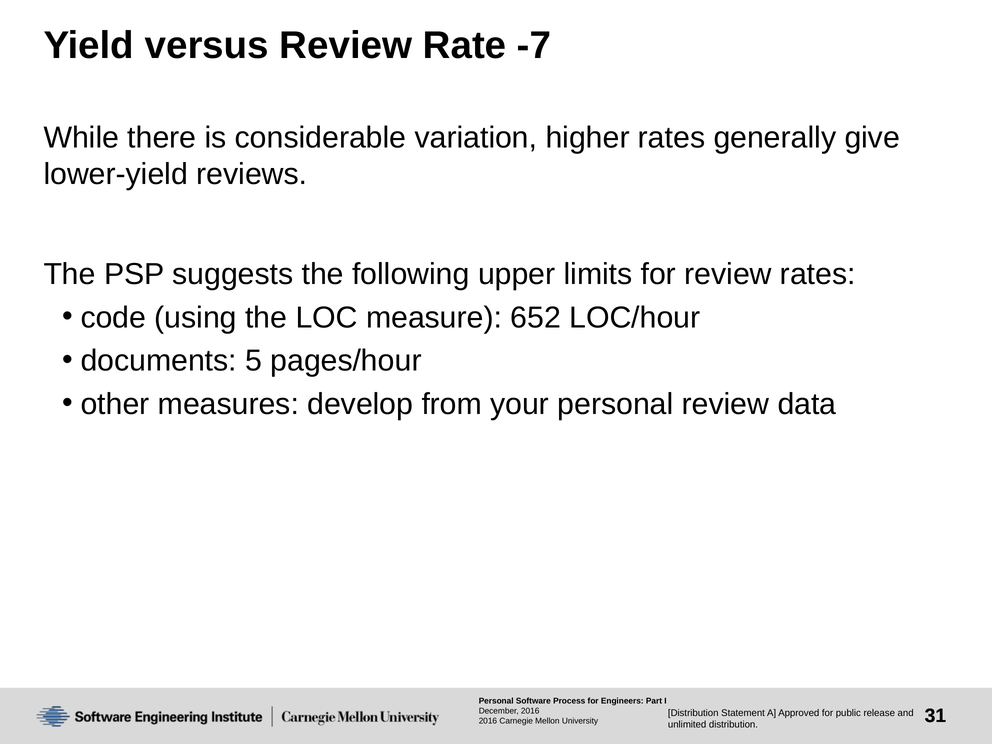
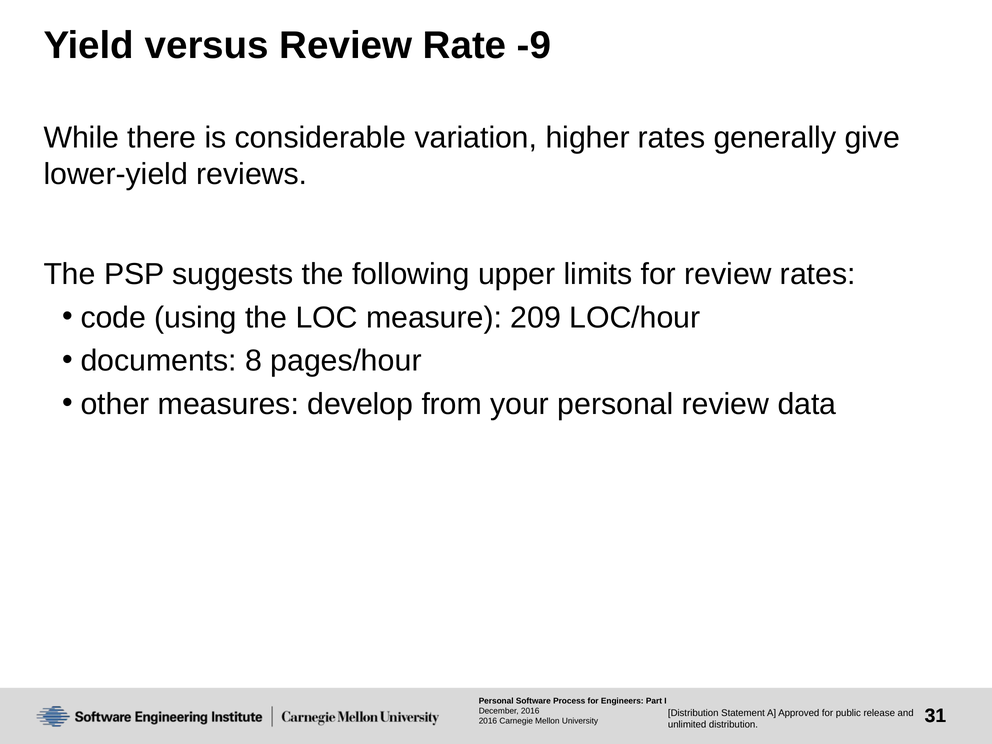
-7: -7 -> -9
652: 652 -> 209
5: 5 -> 8
